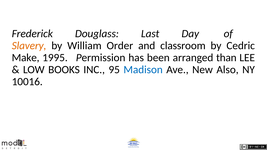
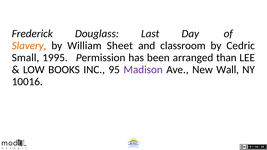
Order: Order -> Sheet
Make: Make -> Small
Madison colour: blue -> purple
Also: Also -> Wall
